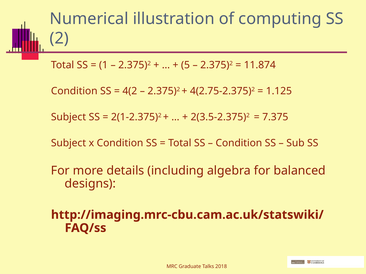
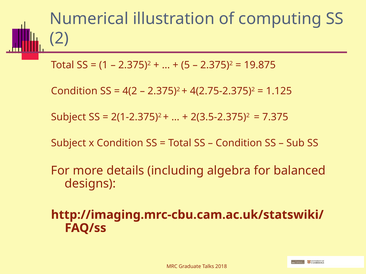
11.874: 11.874 -> 19.875
